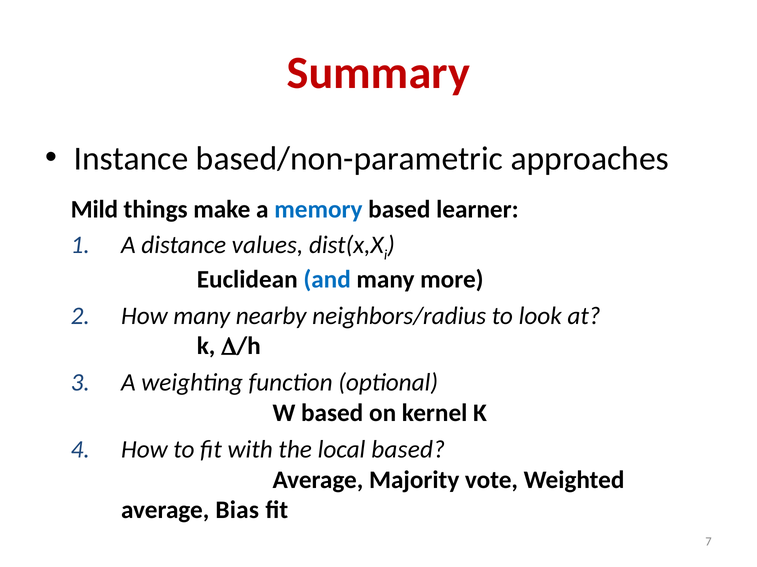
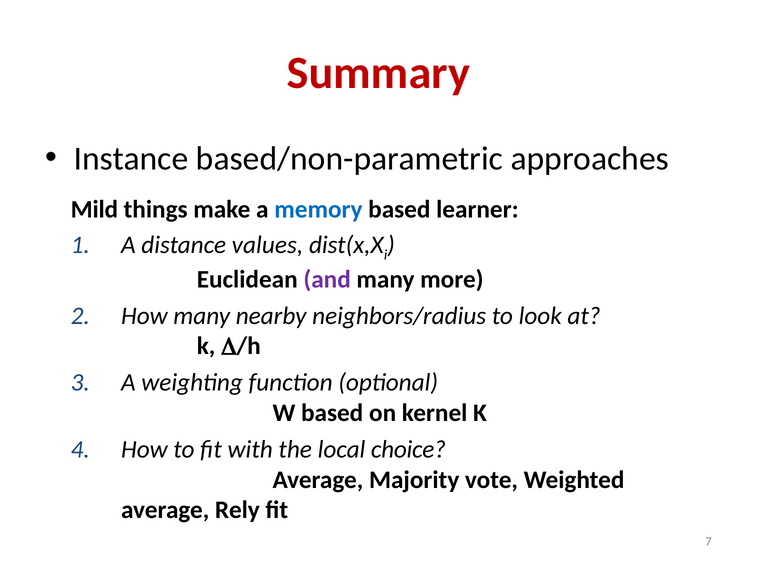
and colour: blue -> purple
local based: based -> choice
Bias: Bias -> Rely
